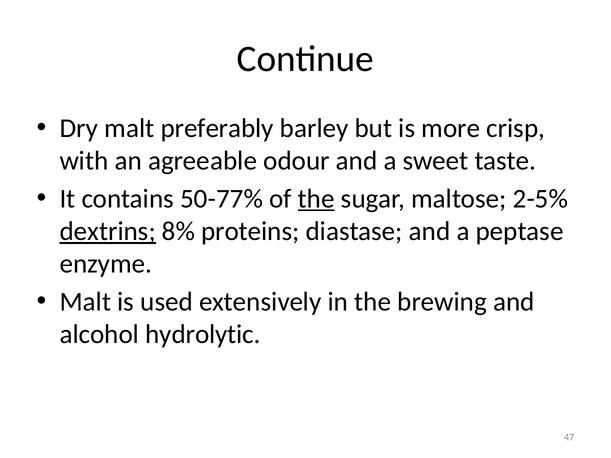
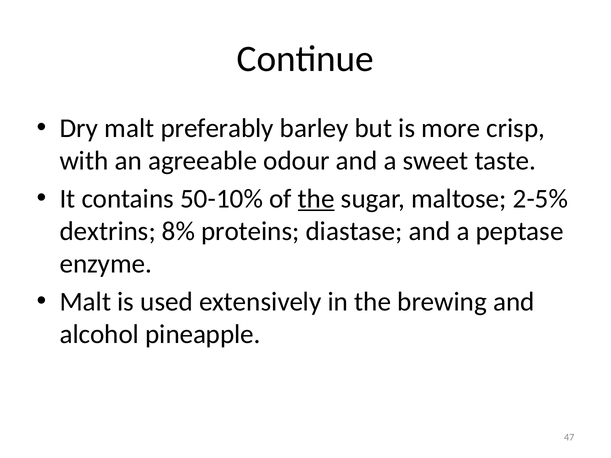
50-77%: 50-77% -> 50-10%
dextrins underline: present -> none
hydrolytic: hydrolytic -> pineapple
